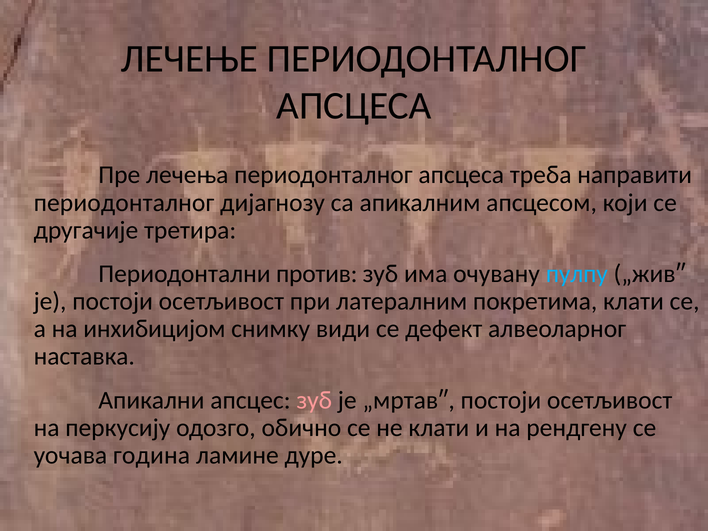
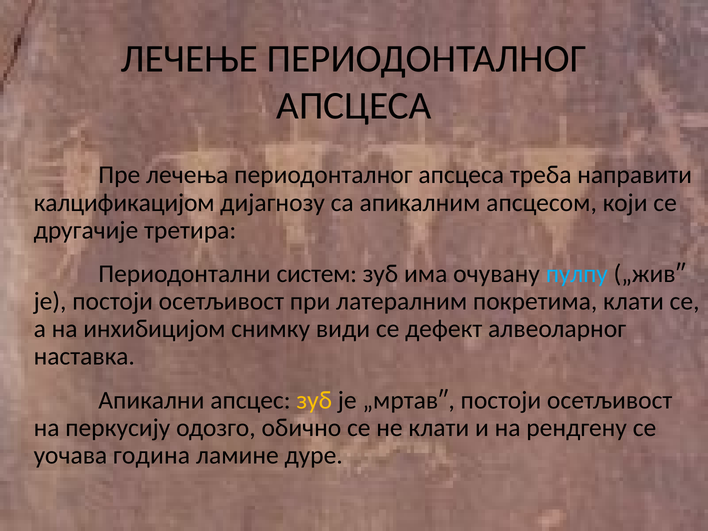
периодонталног at (124, 203): периодонталног -> калцификацијом
против: против -> систем
зуб at (314, 400) colour: pink -> yellow
